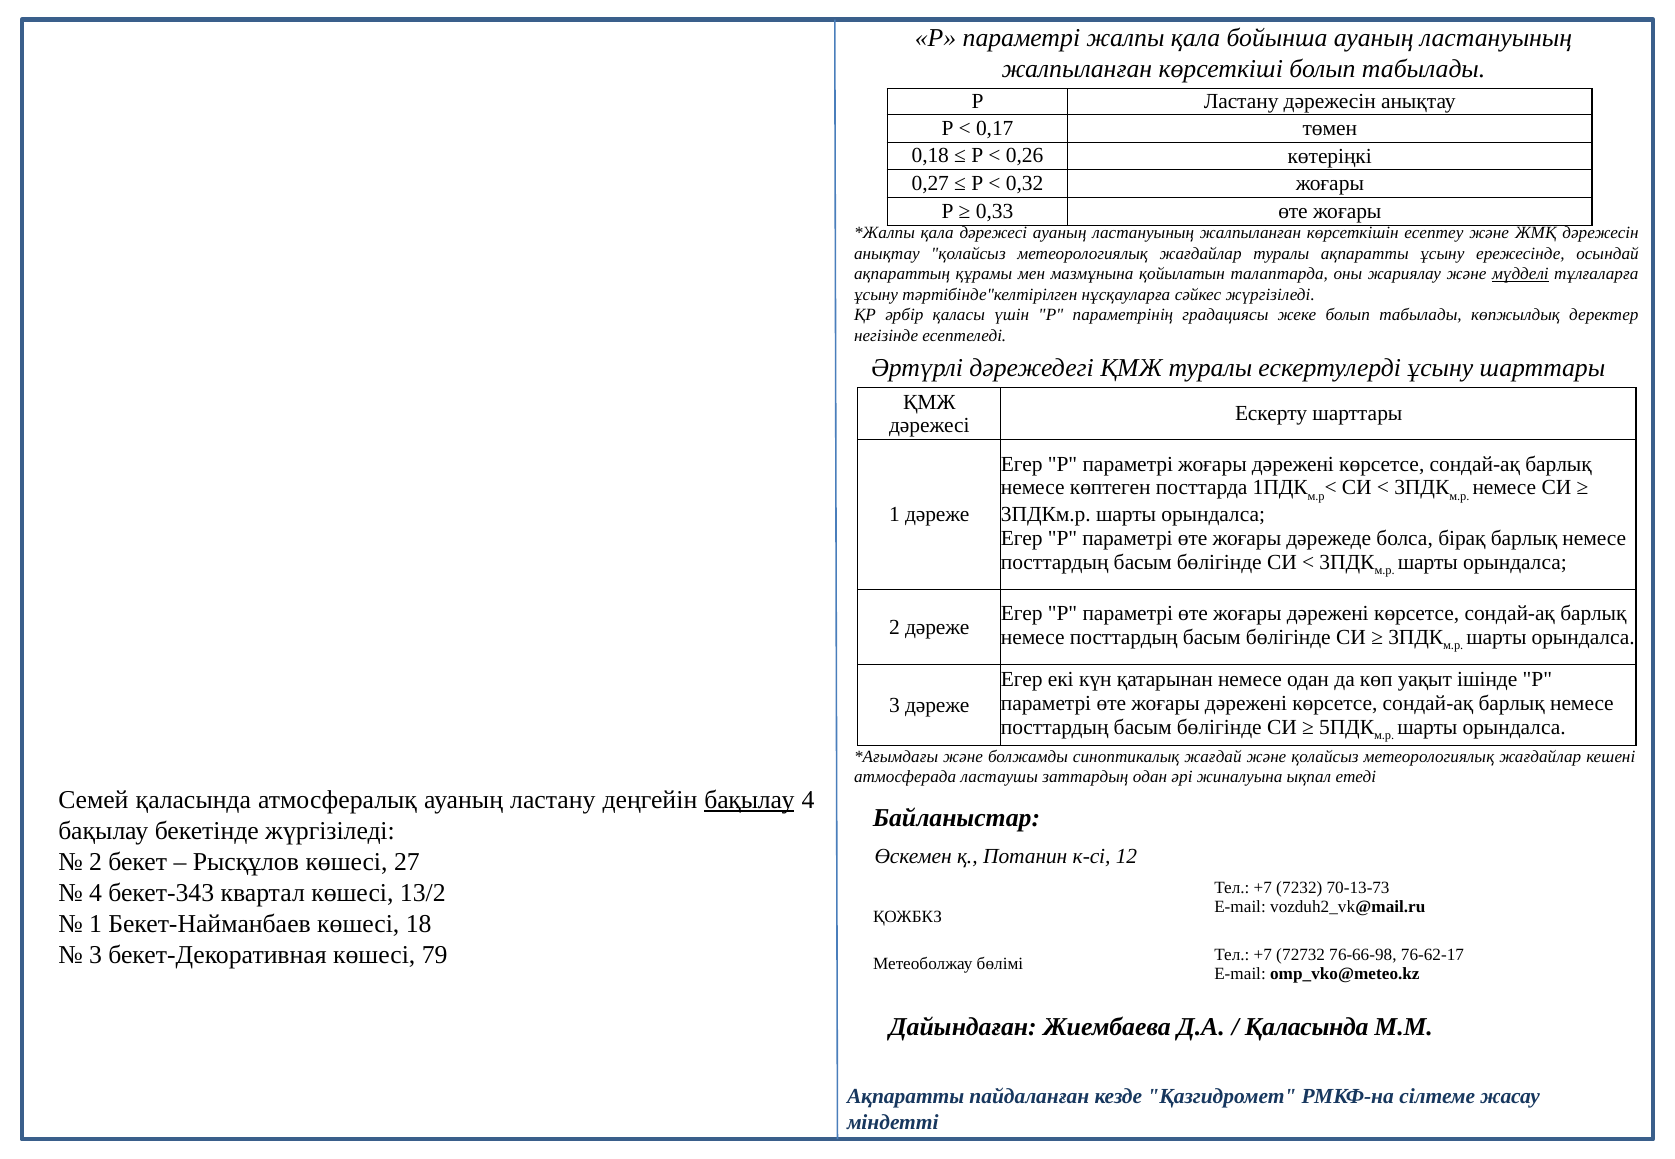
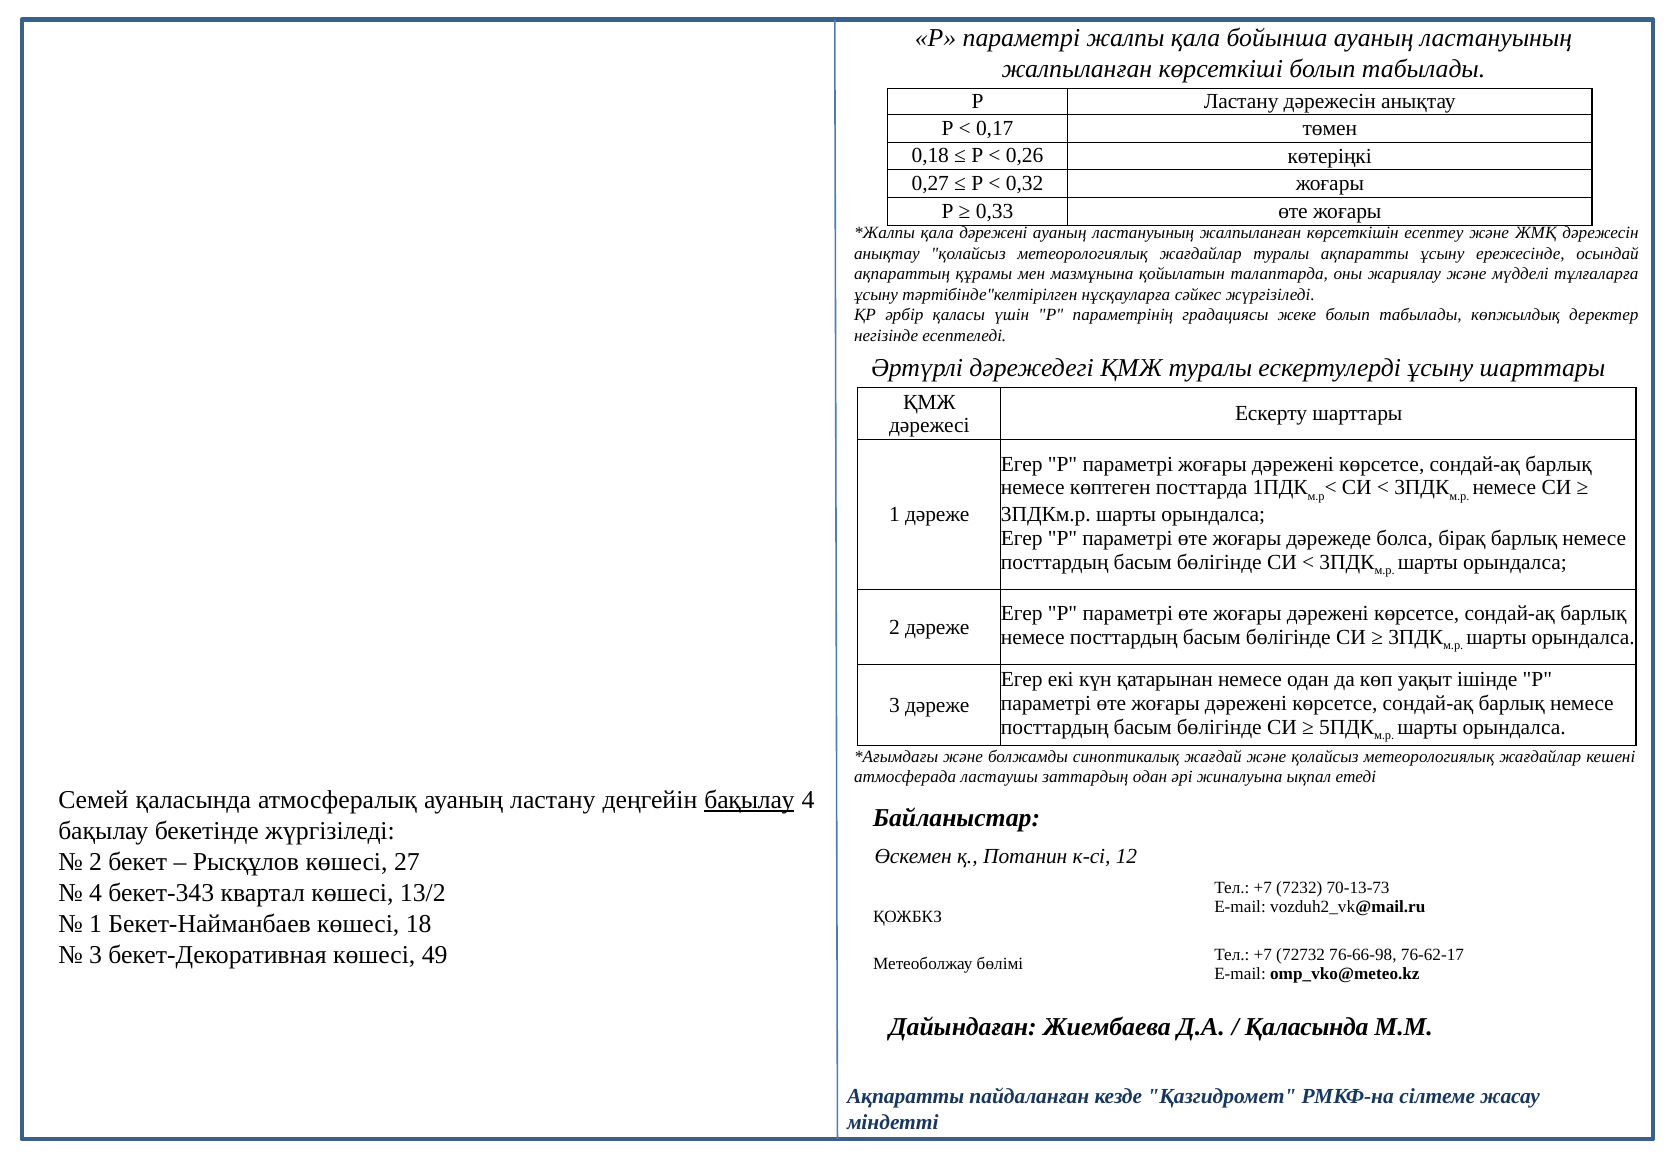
қала дәрежесі: дәрежесі -> дәрежені
мүдделі underline: present -> none
79: 79 -> 49
